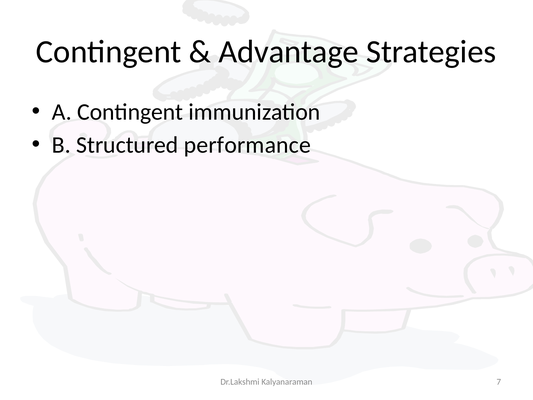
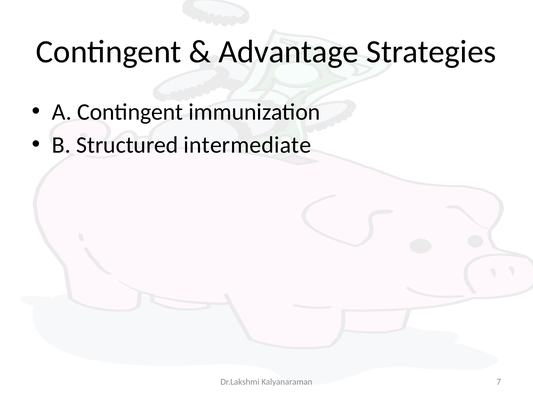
performance: performance -> intermediate
